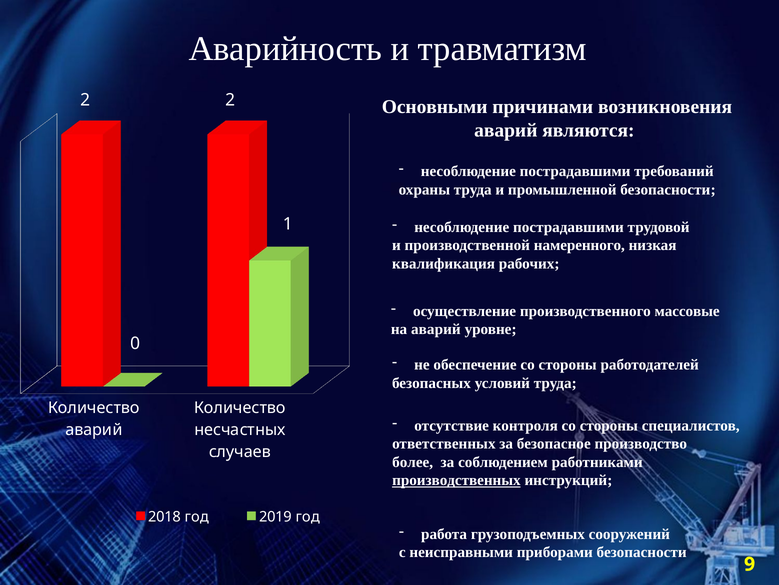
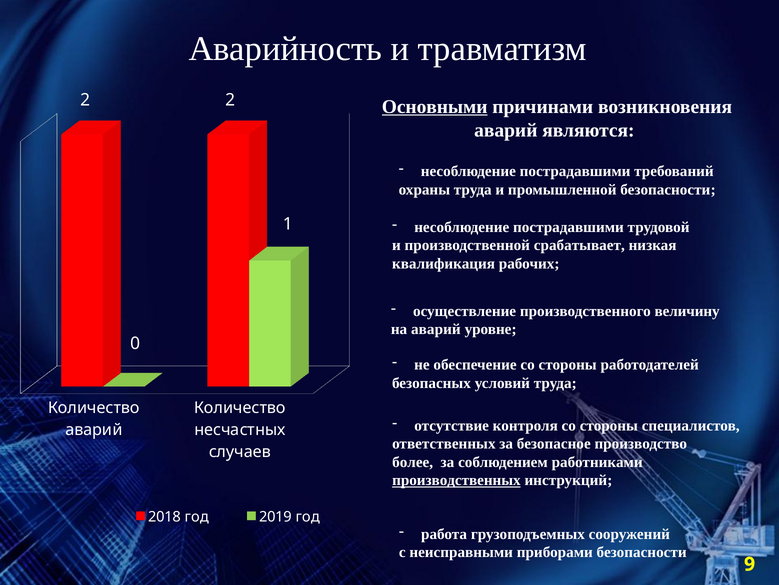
Основными underline: none -> present
намеренного: намеренного -> срабатывает
массовые: массовые -> величину
